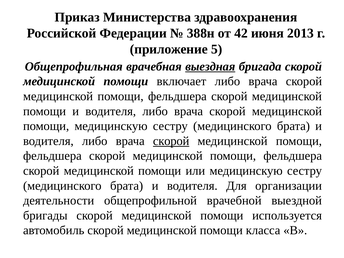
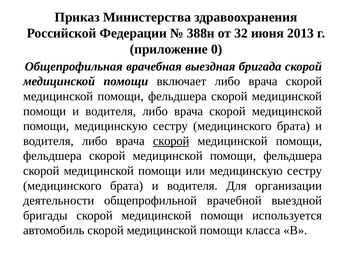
42: 42 -> 32
5: 5 -> 0
выездная underline: present -> none
